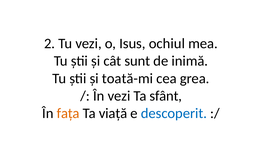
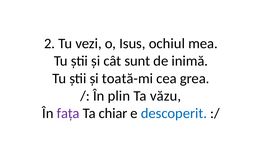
În vezi: vezi -> plin
sfânt: sfânt -> văzu
fața colour: orange -> purple
viață: viață -> chiar
